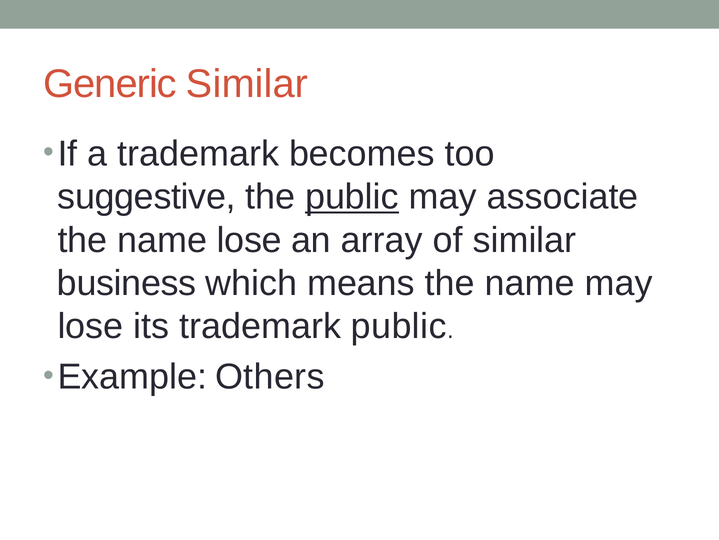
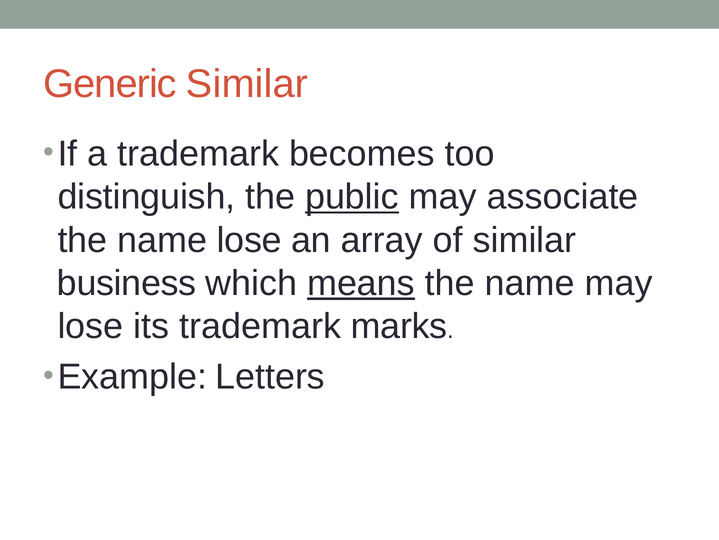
suggestive: suggestive -> distinguish
means underline: none -> present
trademark public: public -> marks
Others: Others -> Letters
